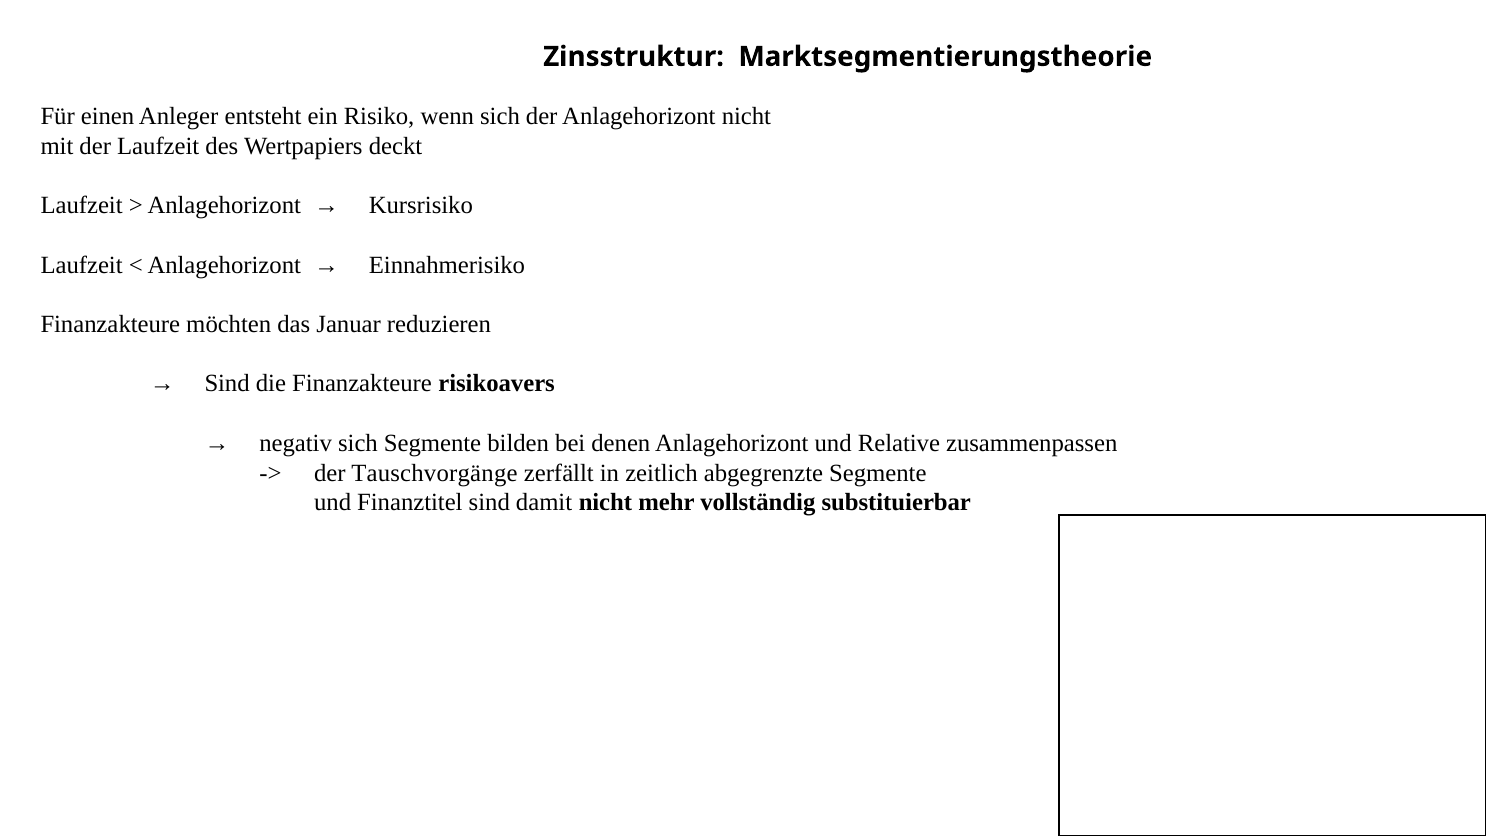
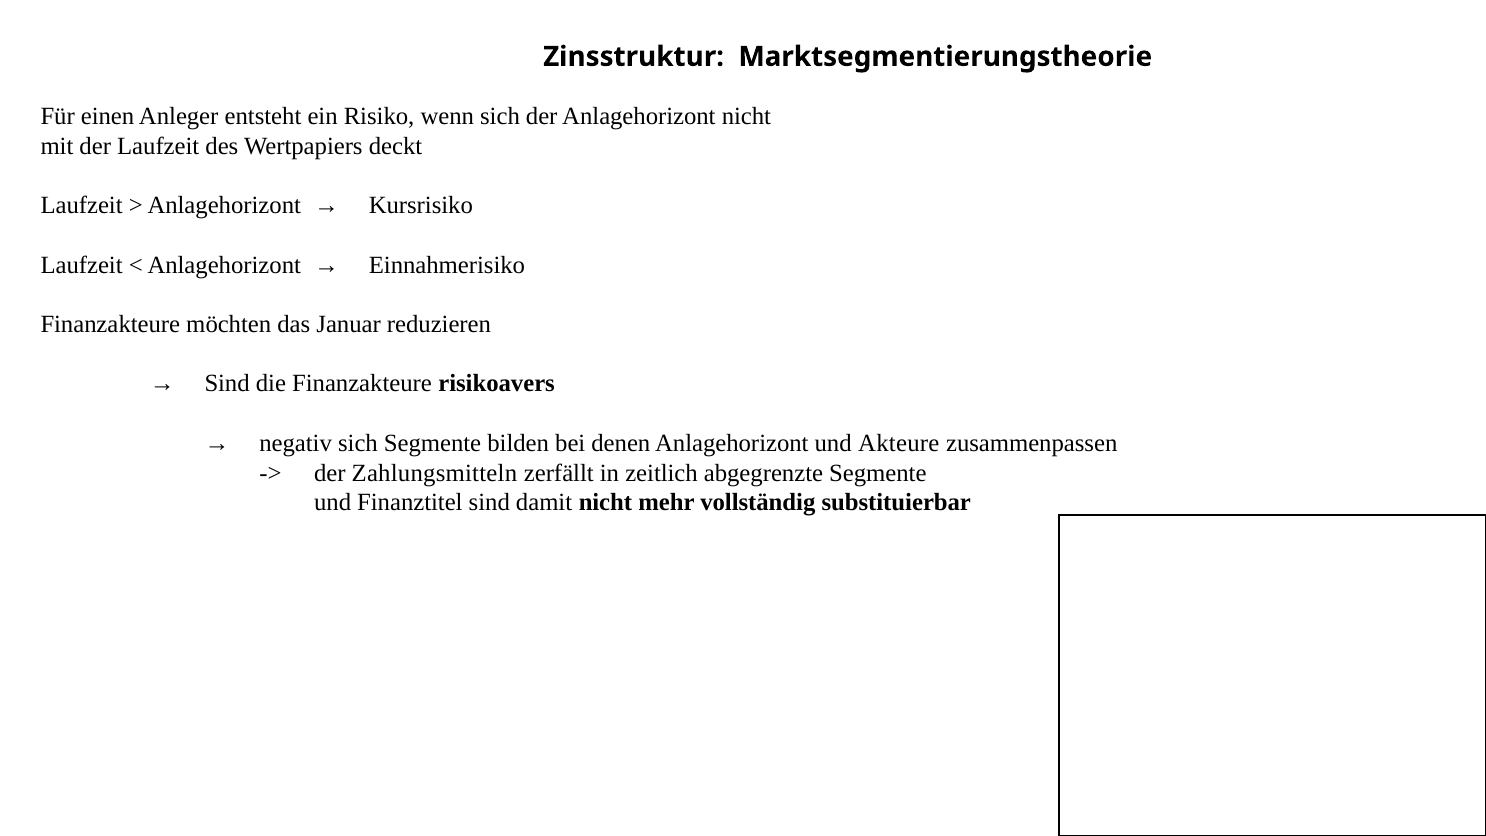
Relative: Relative -> Akteure
Tauschvorgänge: Tauschvorgänge -> Zahlungsmitteln
